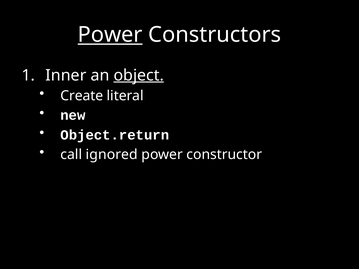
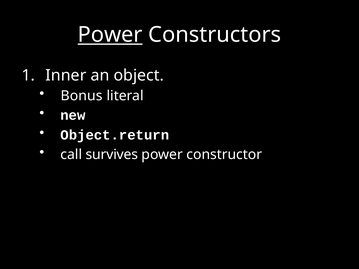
object underline: present -> none
Create: Create -> Bonus
ignored: ignored -> survives
